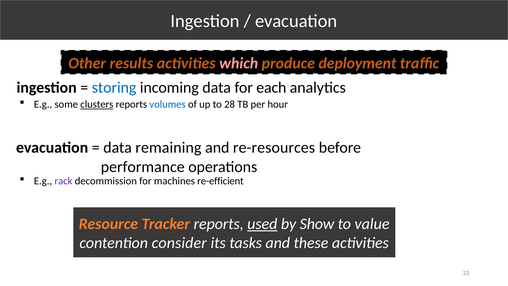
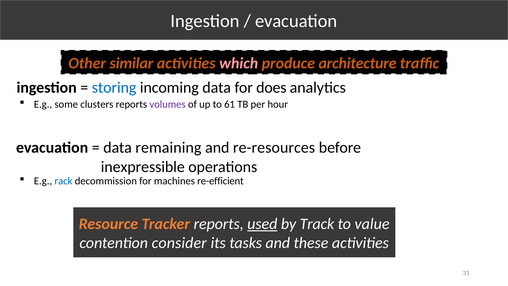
results: results -> similar
deployment: deployment -> architecture
each: each -> does
clusters underline: present -> none
volumes colour: blue -> purple
28: 28 -> 61
performance: performance -> inexpressible
rack colour: purple -> blue
Show: Show -> Track
